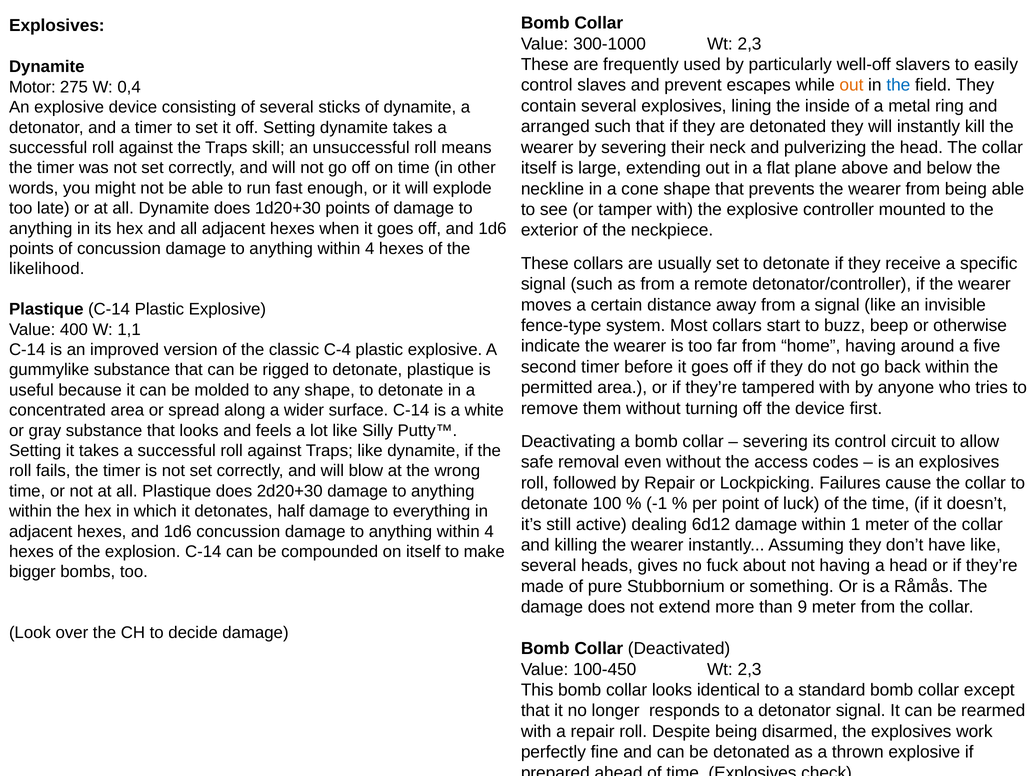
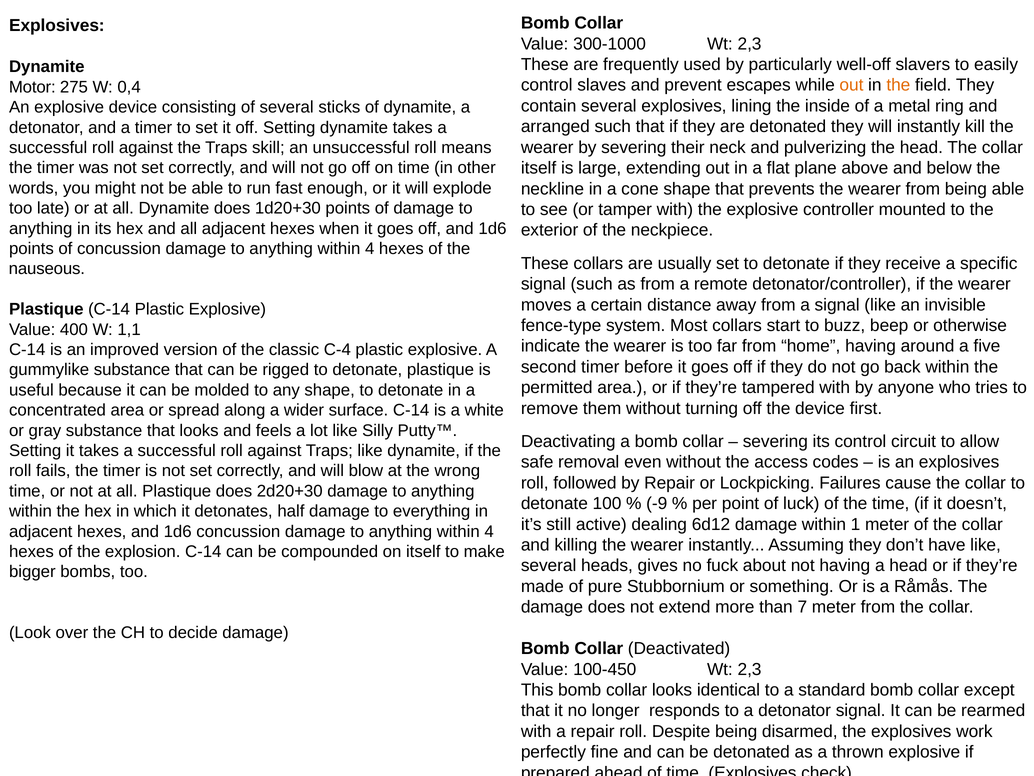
the at (898, 85) colour: blue -> orange
likelihood: likelihood -> nauseous
-1: -1 -> -9
9: 9 -> 7
